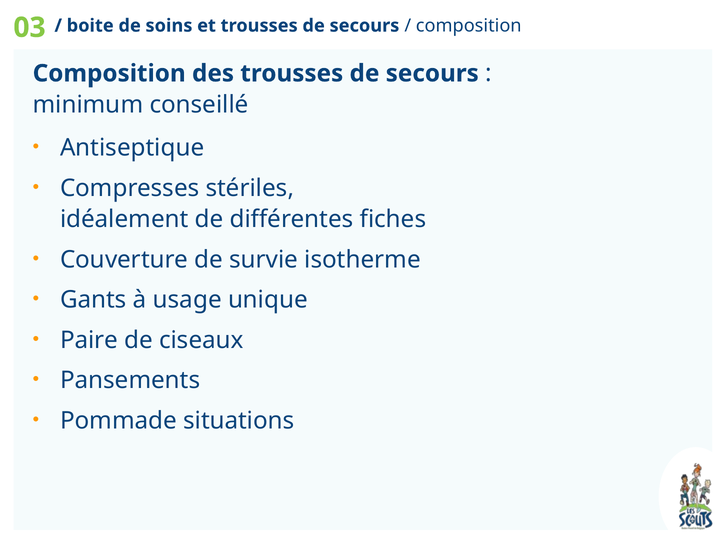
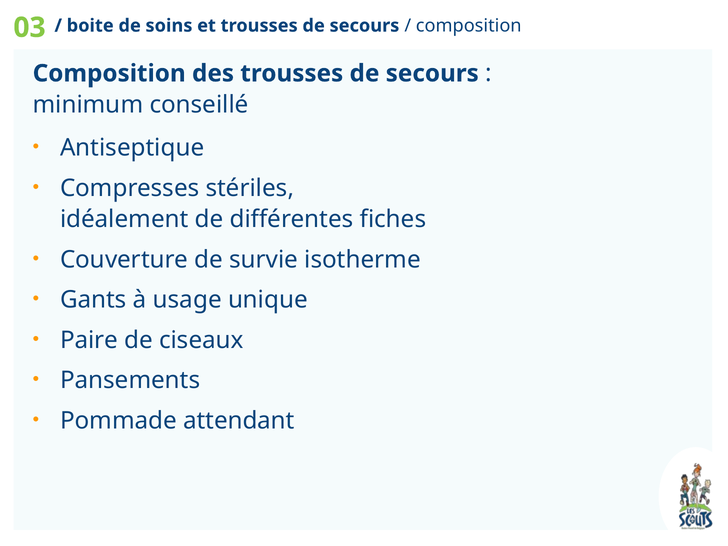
situations: situations -> attendant
